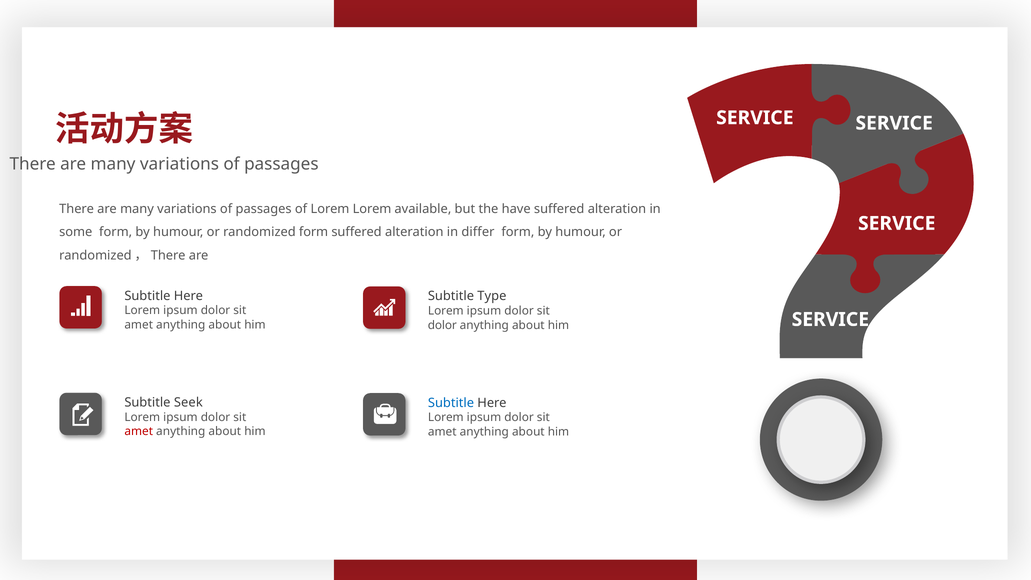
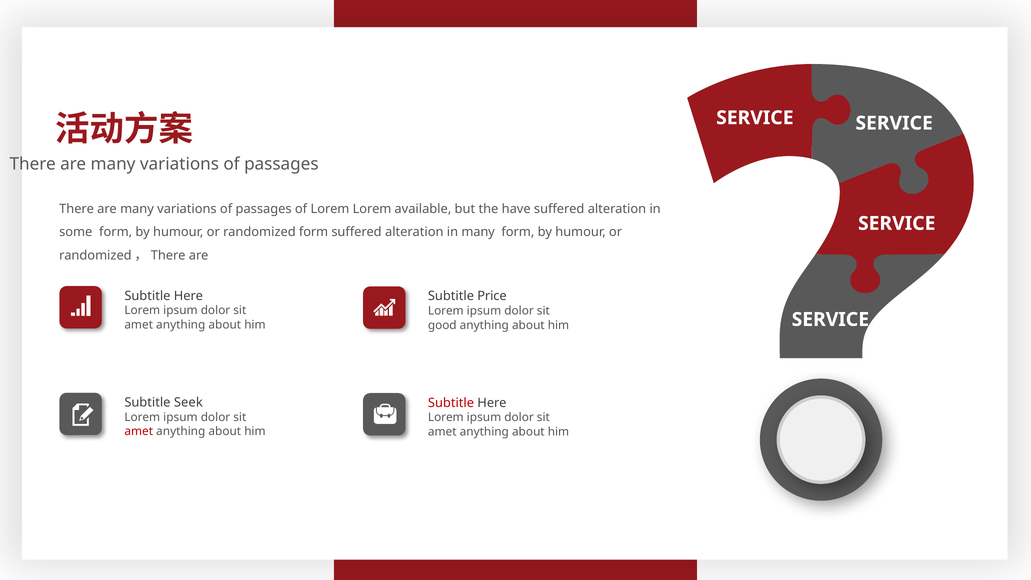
in differ: differ -> many
Type: Type -> Price
dolor at (442, 325): dolor -> good
Subtitle at (451, 403) colour: blue -> red
